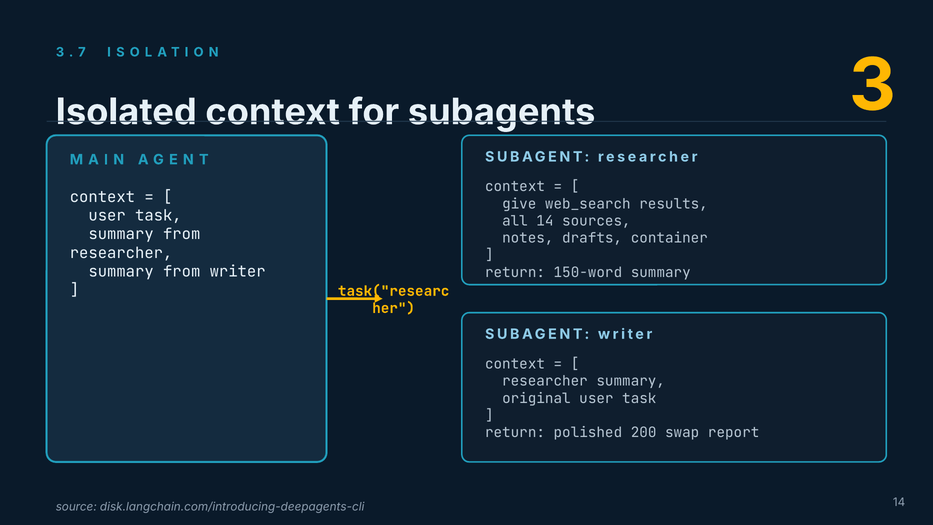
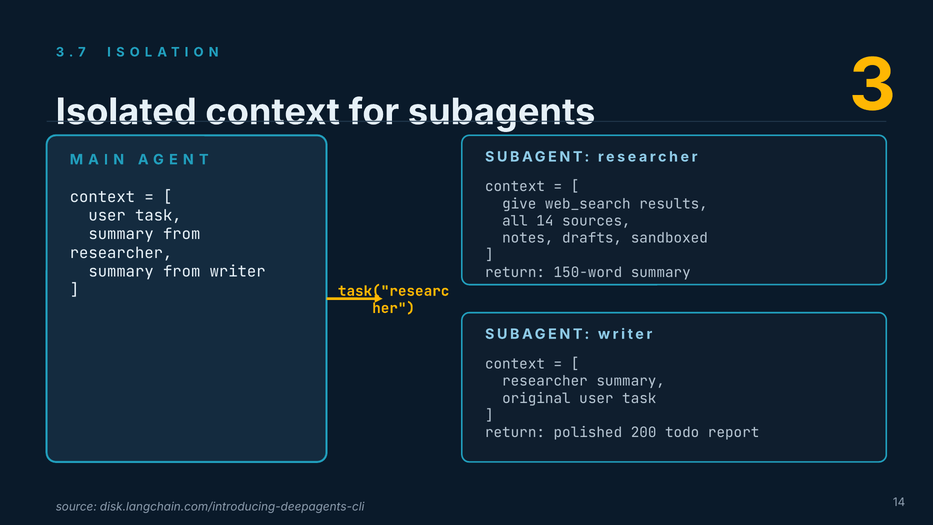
container: container -> sandboxed
200-swap: 200-swap -> 200-todo
